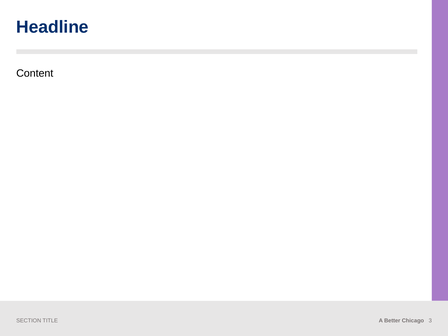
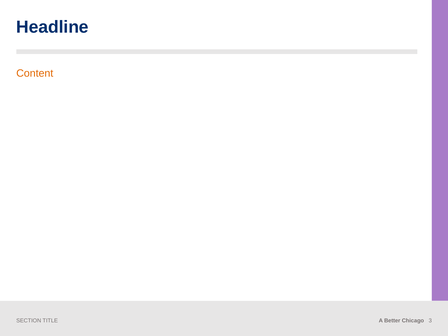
Content colour: black -> orange
